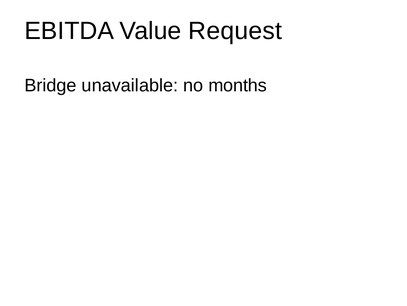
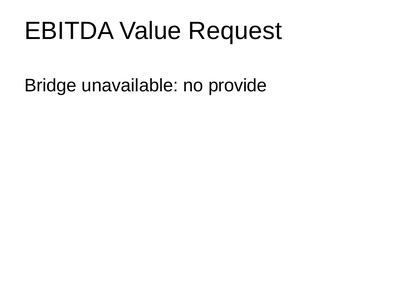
months: months -> provide
